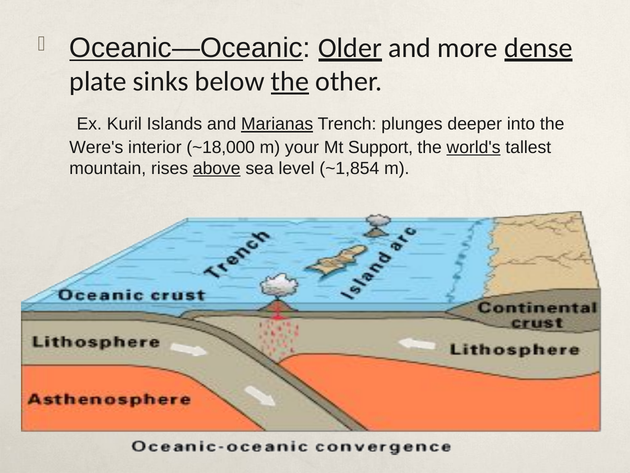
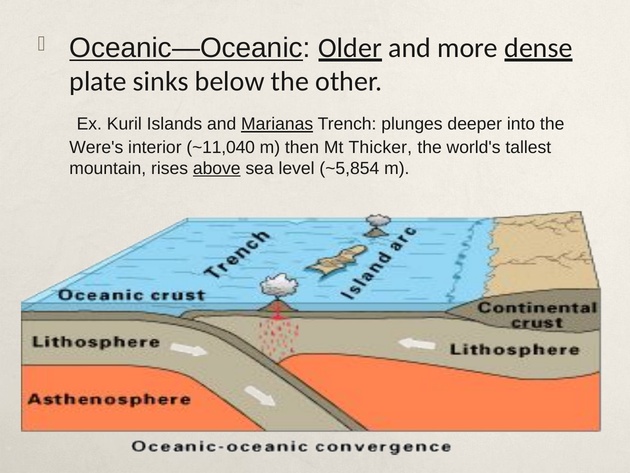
the at (290, 81) underline: present -> none
~18,000: ~18,000 -> ~11,040
your: your -> then
Support: Support -> Thicker
world's underline: present -> none
~1,854: ~1,854 -> ~5,854
